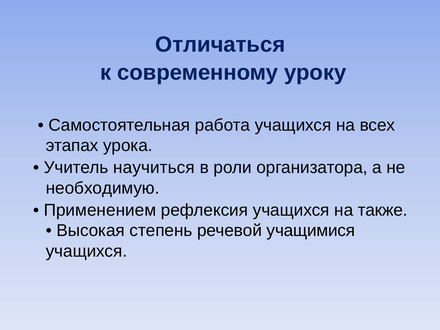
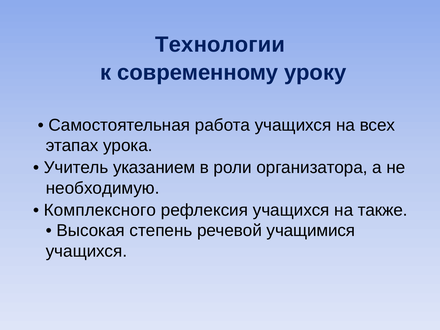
Отличаться: Отличаться -> Технологии
научиться: научиться -> указанием
Применением: Применением -> Комплексного
